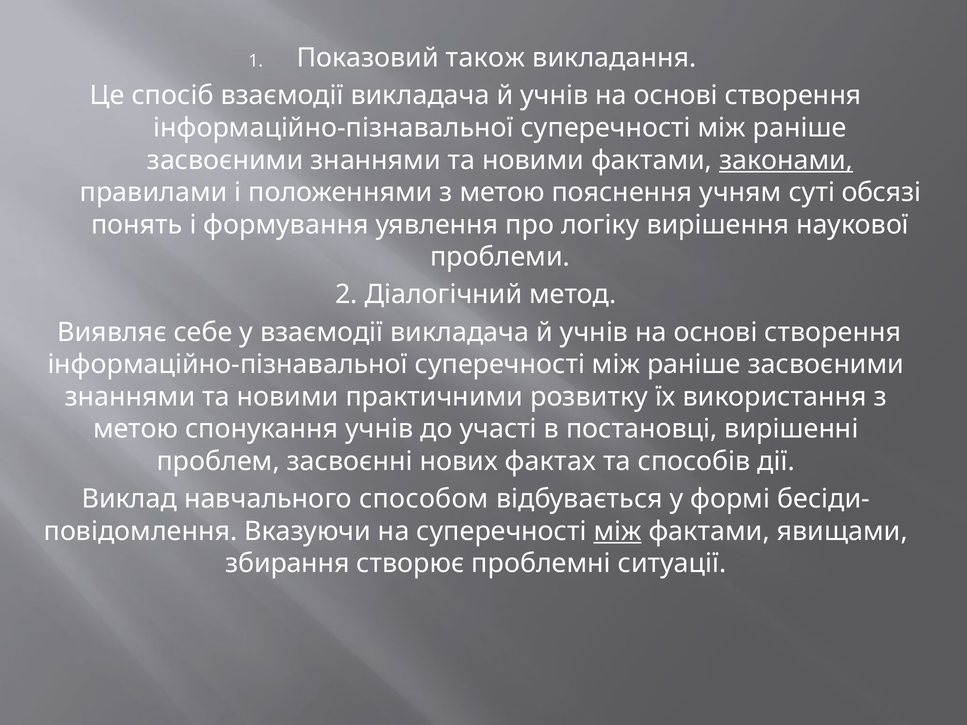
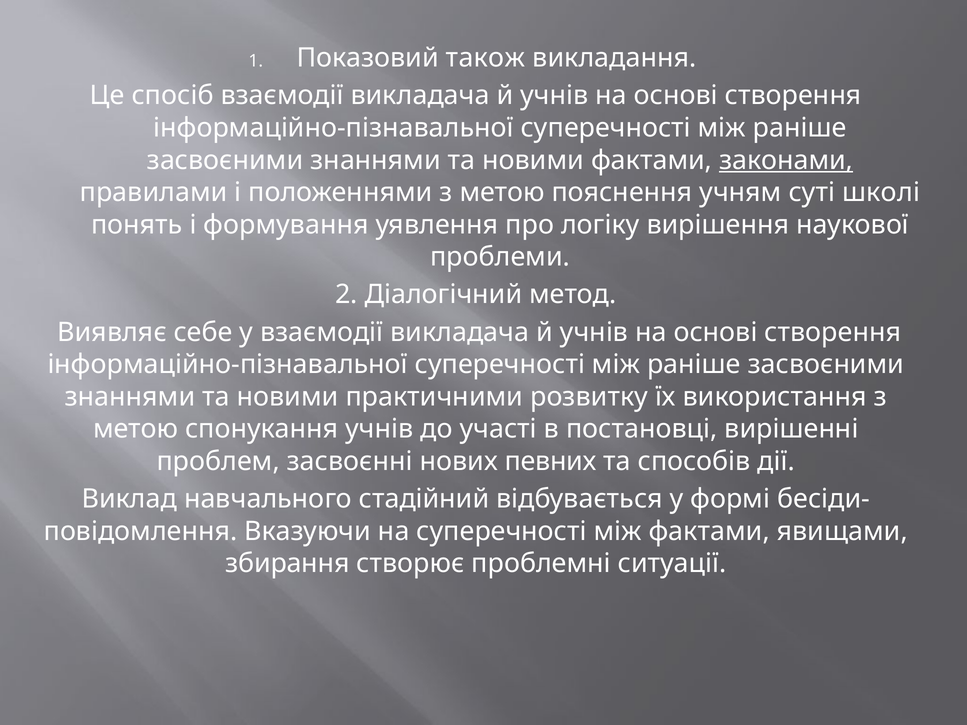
обсязі: обсязі -> школі
фактах: фактах -> певних
способом: способом -> стадійний
між at (618, 531) underline: present -> none
